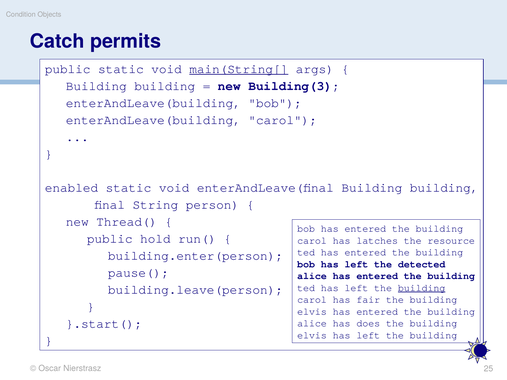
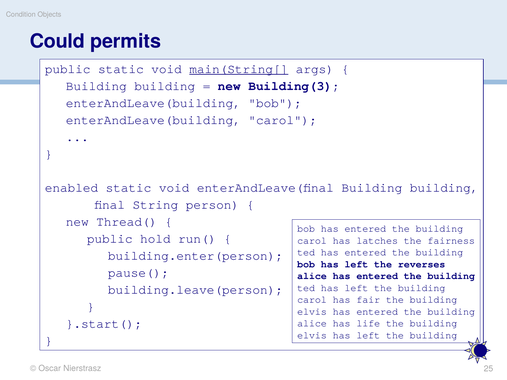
Catch: Catch -> Could
resource: resource -> fairness
detected: detected -> reverses
building at (422, 288) underline: present -> none
does: does -> life
